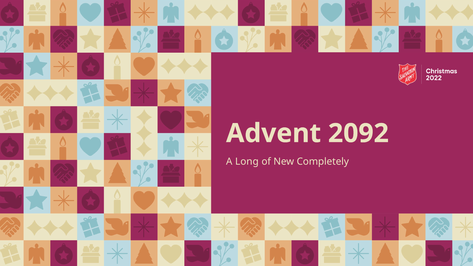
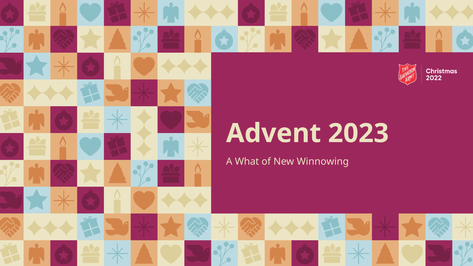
2092: 2092 -> 2023
Long: Long -> What
Completely: Completely -> Winnowing
